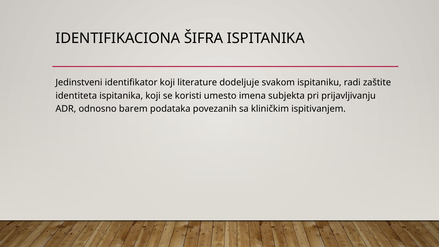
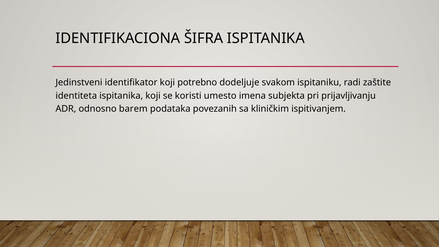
literature: literature -> potrebno
